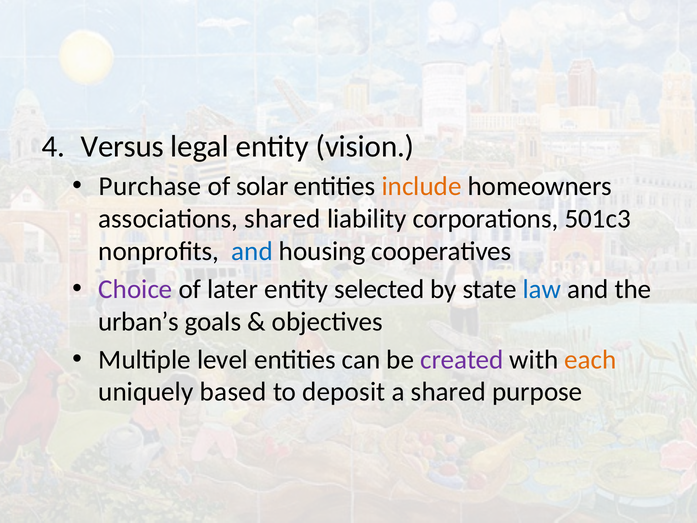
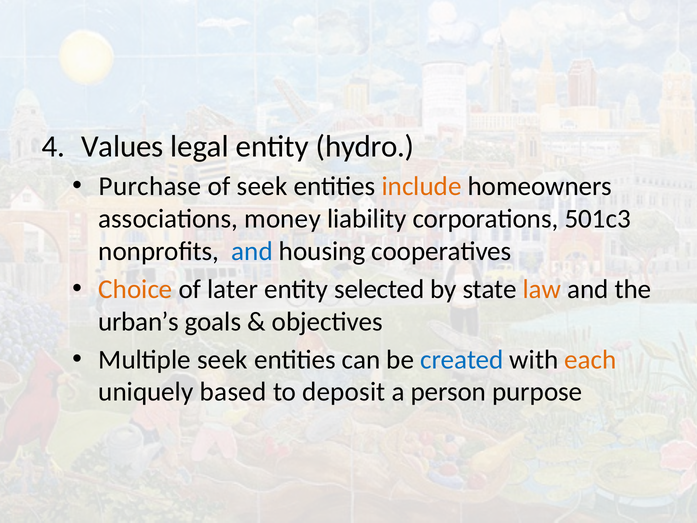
Versus: Versus -> Values
vision: vision -> hydro
of solar: solar -> seek
associations shared: shared -> money
Choice colour: purple -> orange
law colour: blue -> orange
Multiple level: level -> seek
created colour: purple -> blue
a shared: shared -> person
